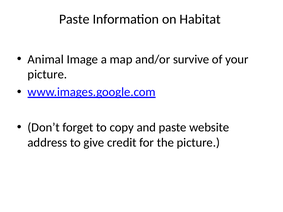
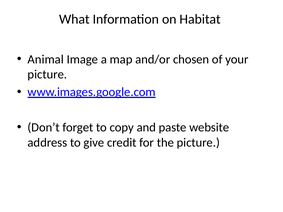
Paste at (74, 19): Paste -> What
survive: survive -> chosen
